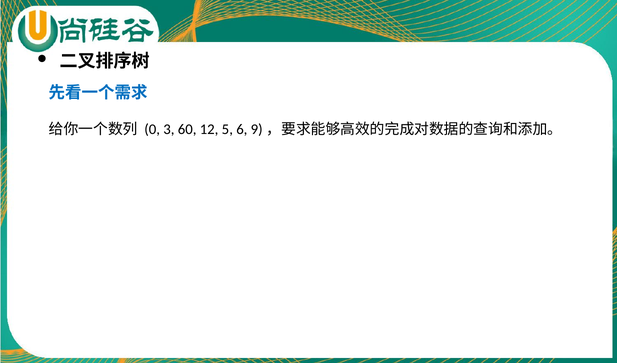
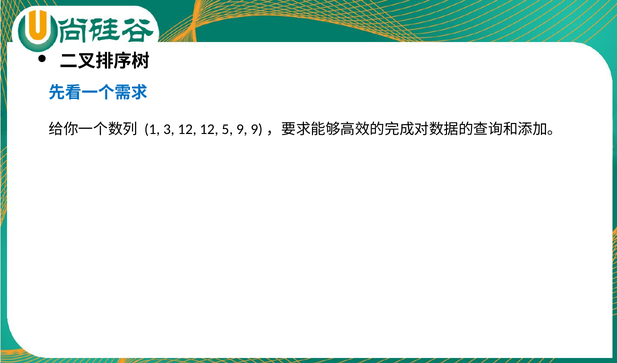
0: 0 -> 1
3 60: 60 -> 12
5 6: 6 -> 9
